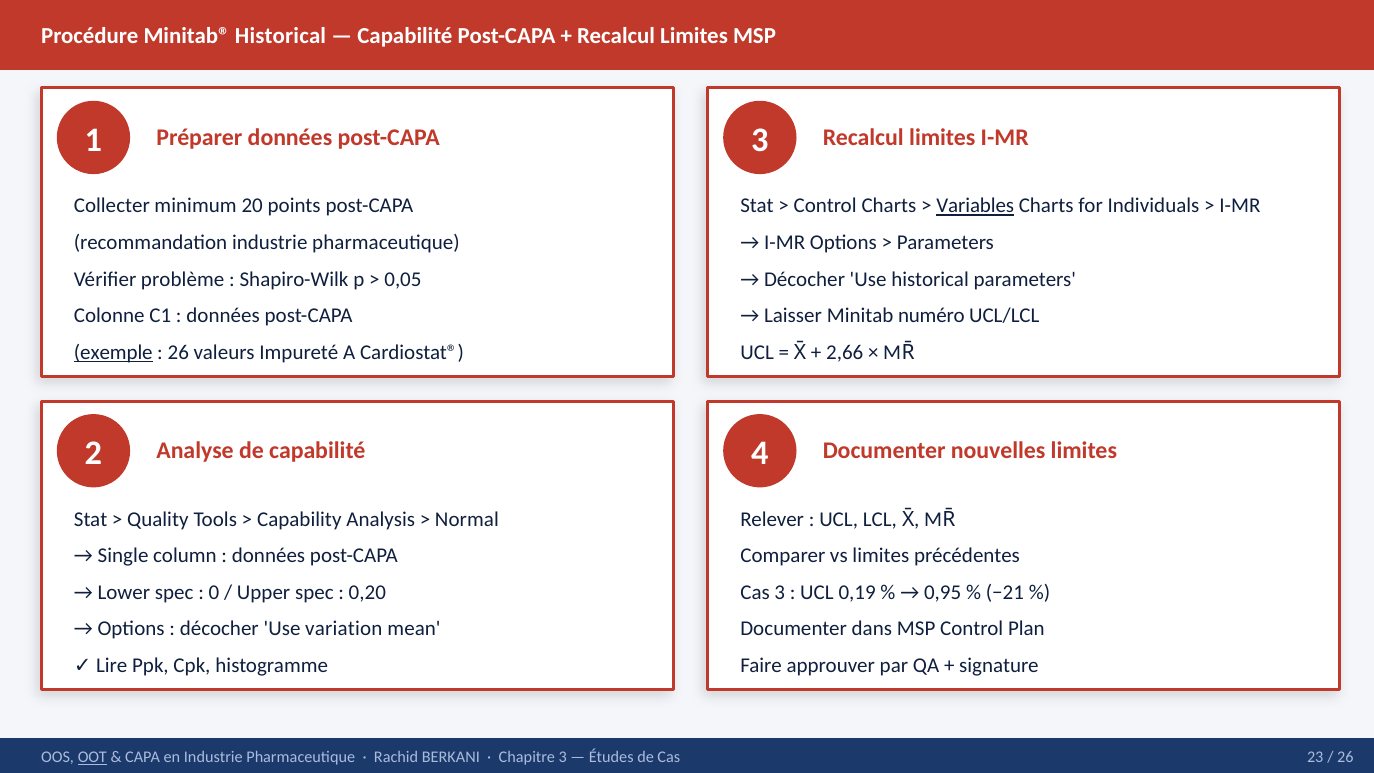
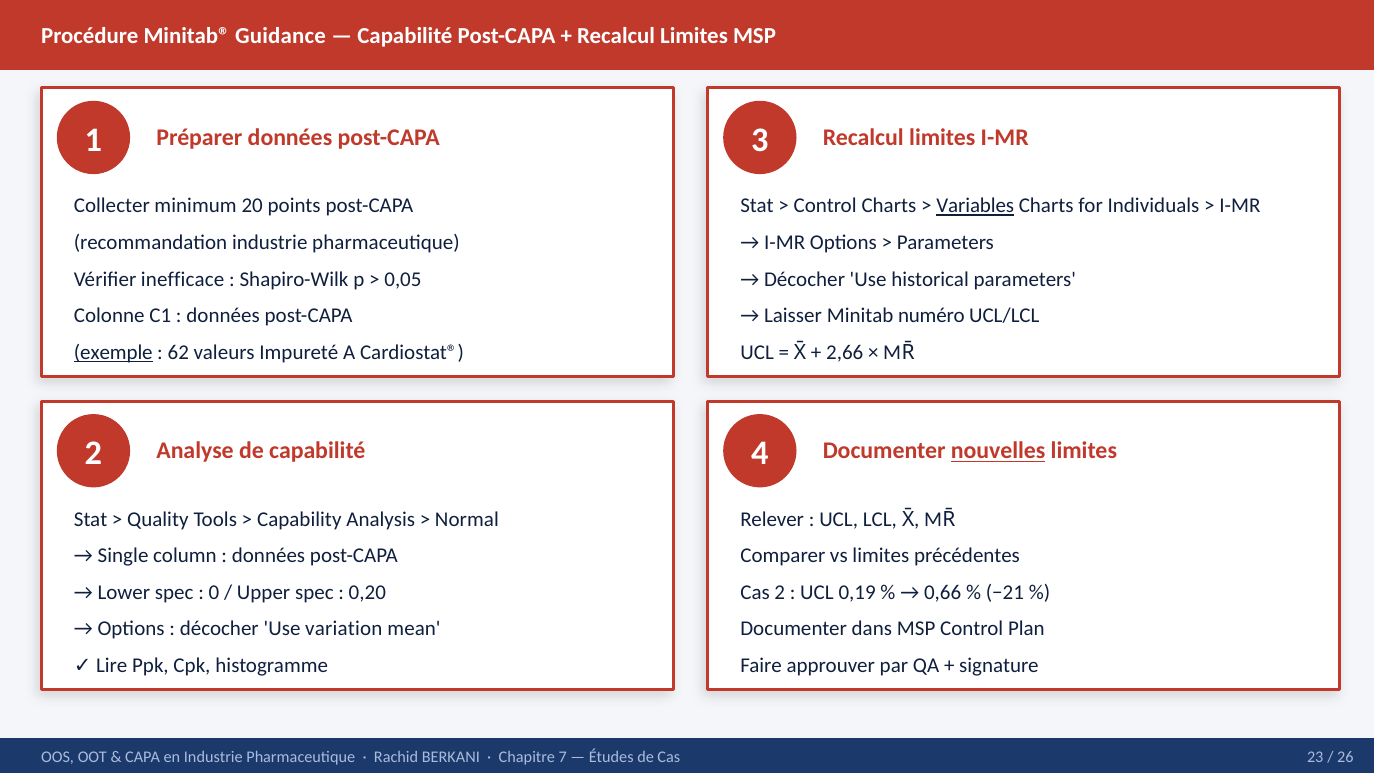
Minitab® Historical: Historical -> Guidance
problème: problème -> inefficace
26 at (178, 352): 26 -> 62
nouvelles underline: none -> present
Cas 3: 3 -> 2
0,95: 0,95 -> 0,66
OOT underline: present -> none
Chapitre 3: 3 -> 7
